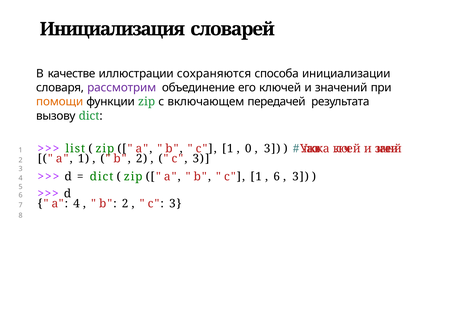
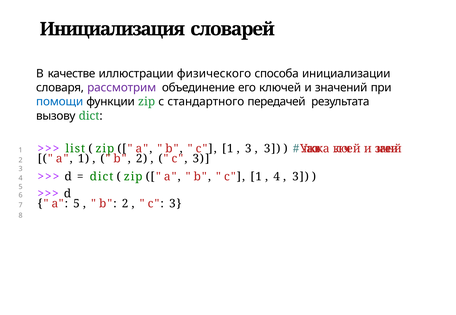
сохраняются: сохраняются -> физического
помощи colour: orange -> blue
включающем: включающем -> стандартного
0 at (248, 149): 0 -> 3
6 at (277, 177): 6 -> 4
a 4: 4 -> 5
